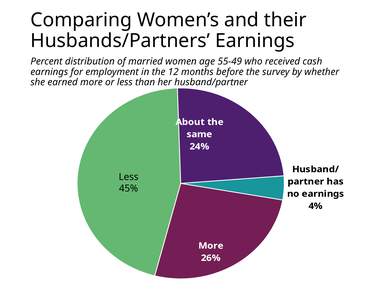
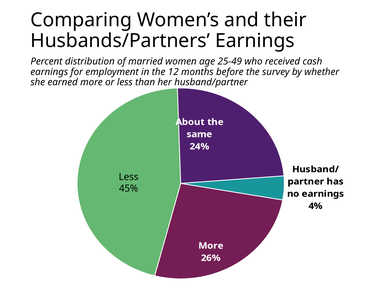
55-49: 55-49 -> 25-49
